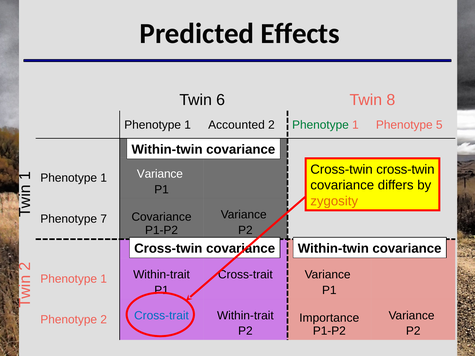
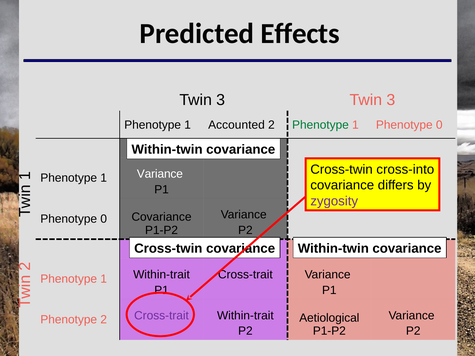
6 at (221, 100): 6 -> 3
8 at (391, 100): 8 -> 3
1 Phenotype 5: 5 -> 0
Cross-twin cross-twin: cross-twin -> cross-into
zygosity colour: orange -> purple
7 at (104, 219): 7 -> 0
Importance: Importance -> Aetiological
Cross-trait at (162, 316) colour: blue -> purple
